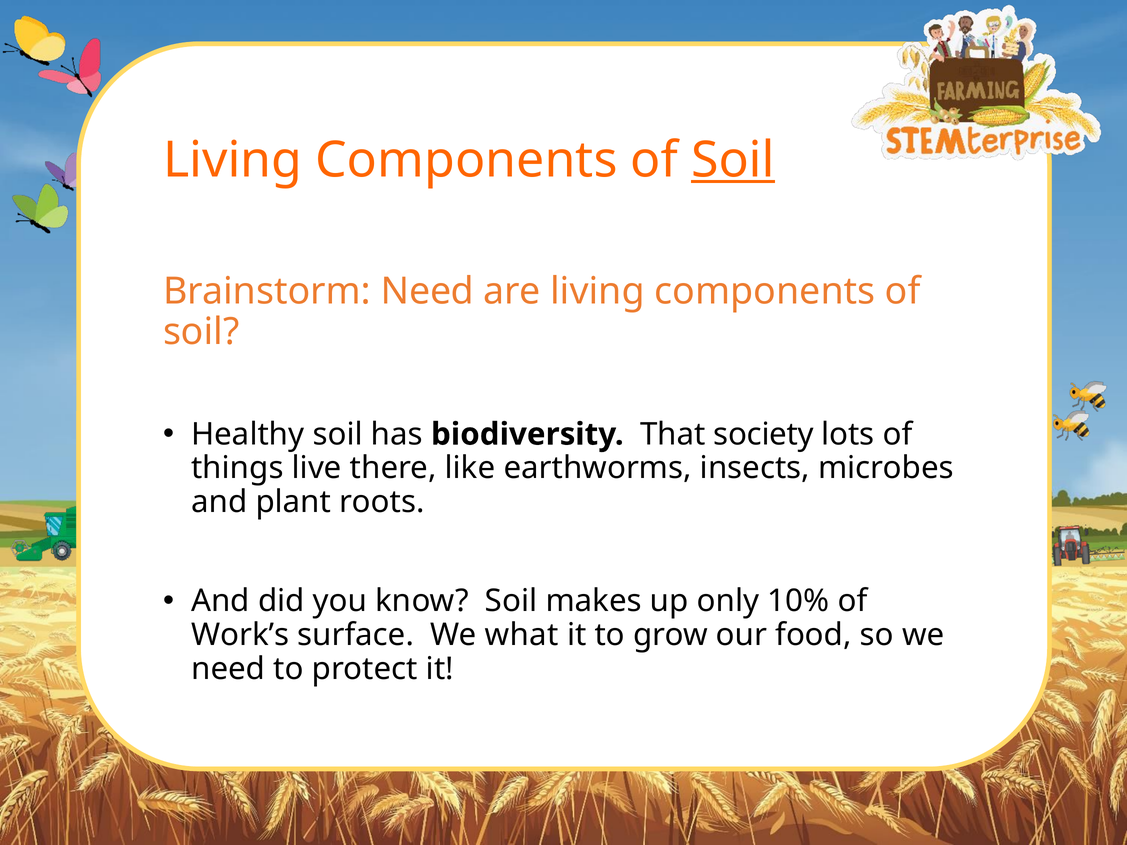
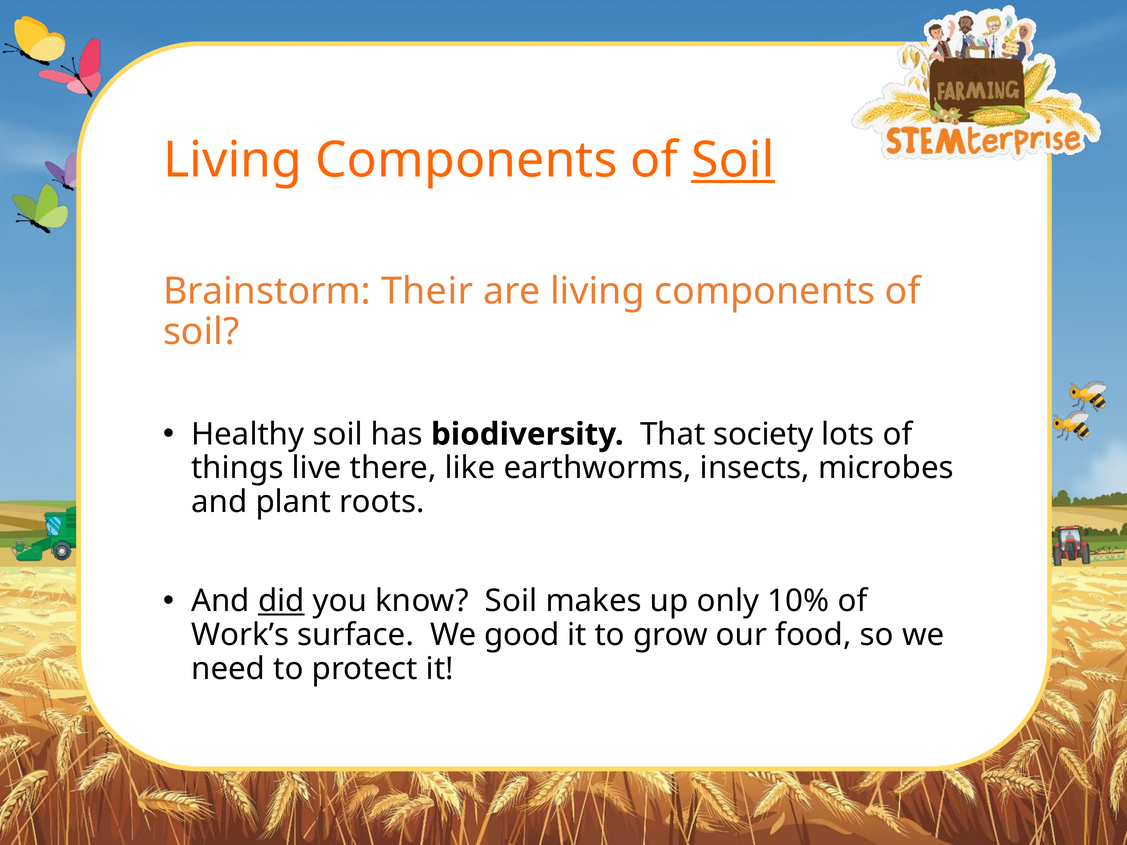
Brainstorm Need: Need -> Their
did underline: none -> present
what: what -> good
